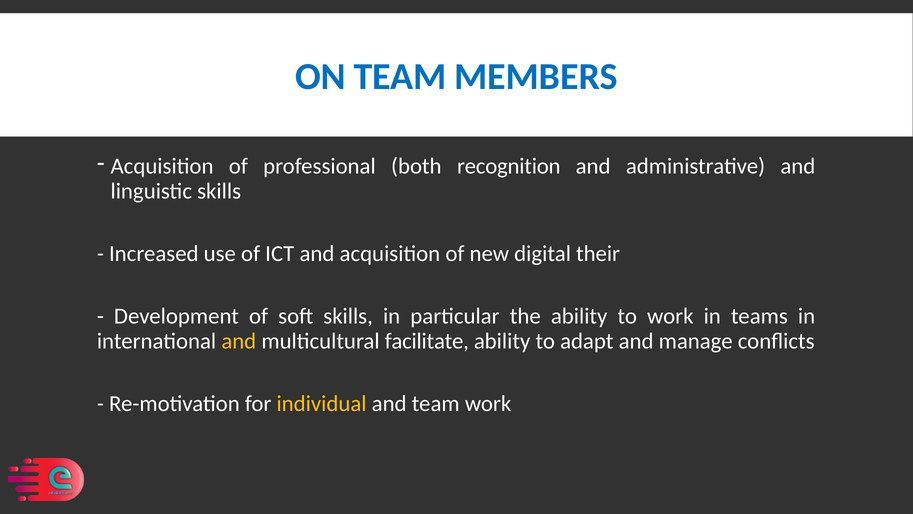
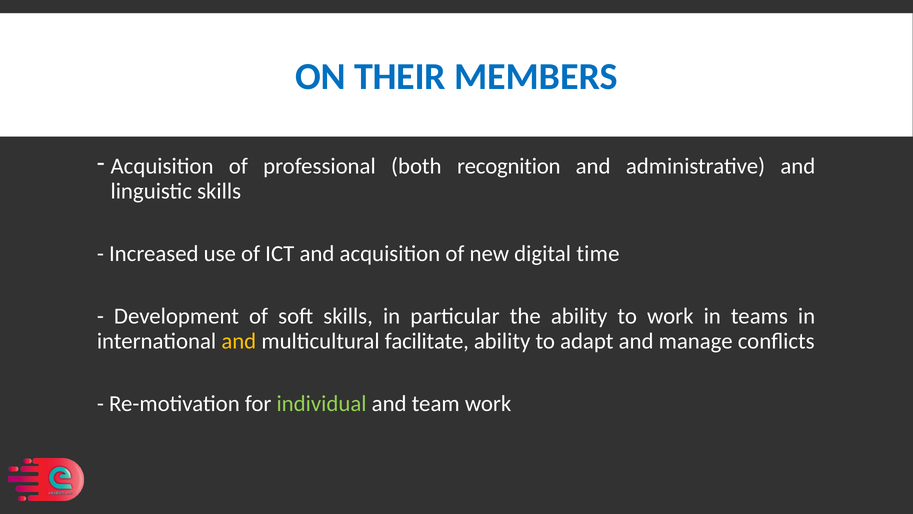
ON TEAM: TEAM -> THEIR
their: their -> time
individual colour: yellow -> light green
